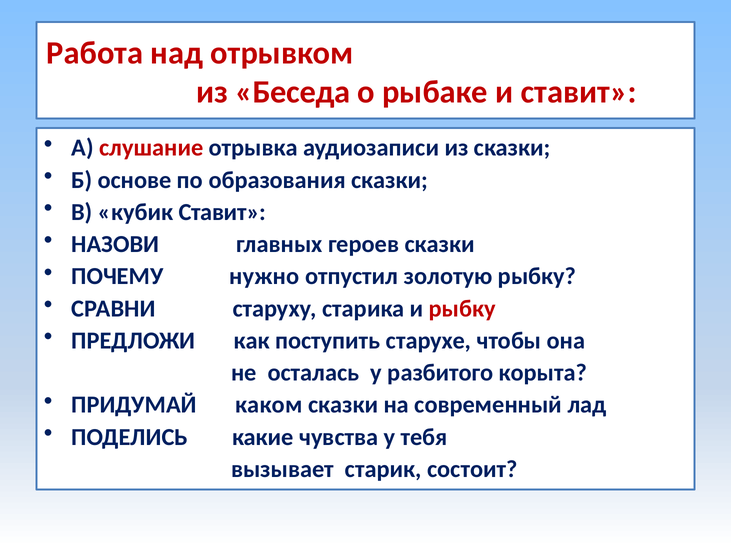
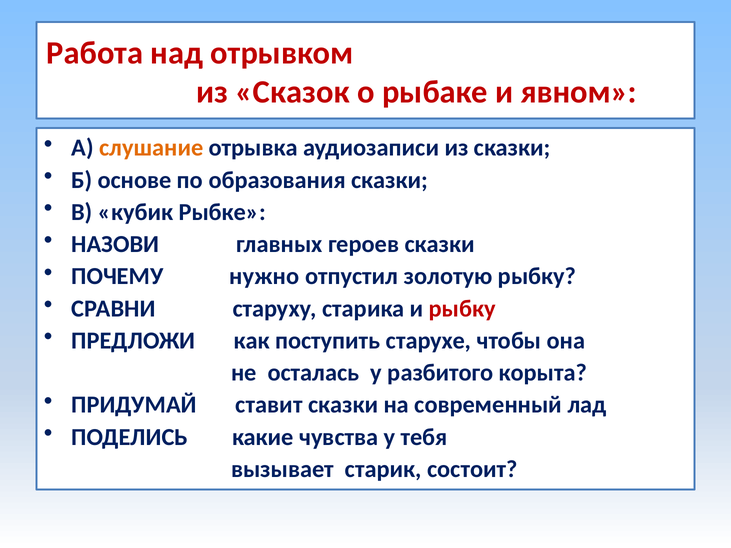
Беседа: Беседа -> Сказок
и ставит: ставит -> явном
слушание colour: red -> orange
кубик Ставит: Ставит -> Рыбке
каком: каком -> ставит
